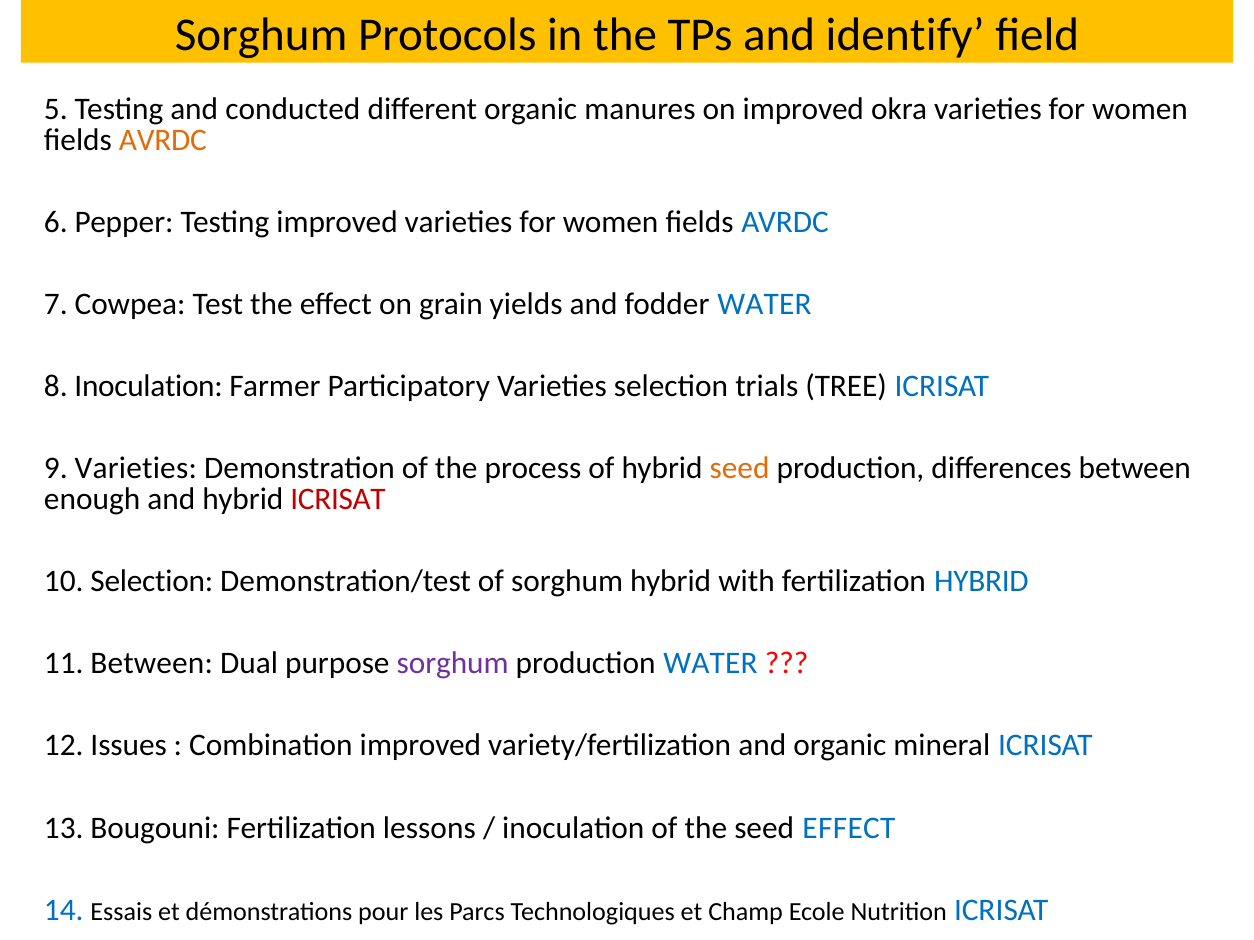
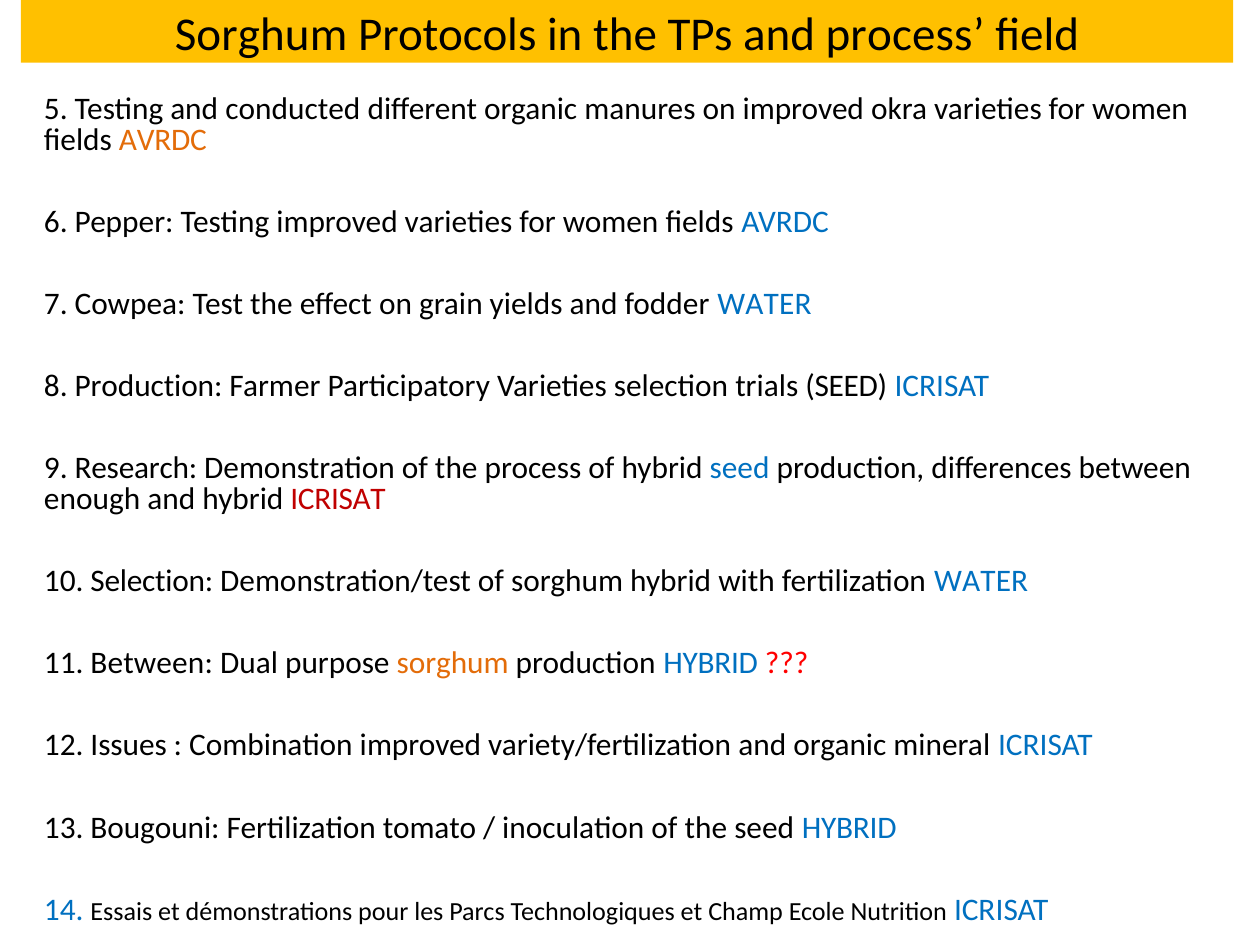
and identify: identify -> process
8 Inoculation: Inoculation -> Production
trials TREE: TREE -> SEED
9 Varieties: Varieties -> Research
seed at (740, 469) colour: orange -> blue
fertilization HYBRID: HYBRID -> WATER
sorghum at (453, 664) colour: purple -> orange
production WATER: WATER -> HYBRID
lessons: lessons -> tomato
seed EFFECT: EFFECT -> HYBRID
